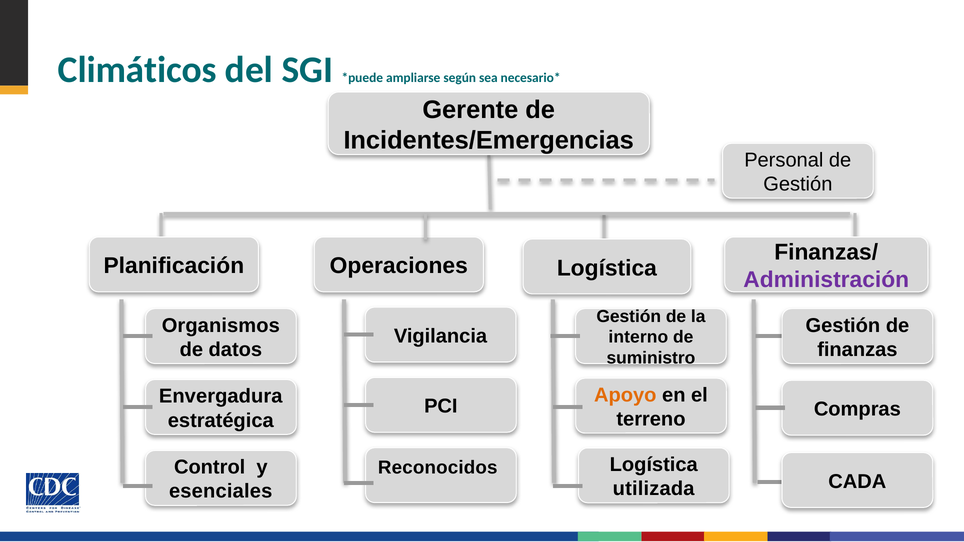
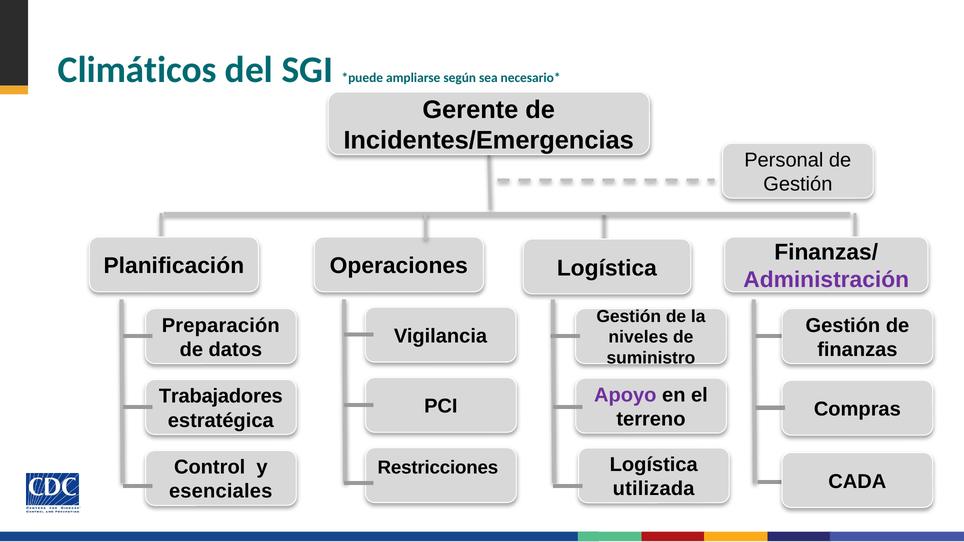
Organismos: Organismos -> Preparación
interno: interno -> niveles
Apoyo colour: orange -> purple
Envergadura: Envergadura -> Trabajadores
Reconocidos: Reconocidos -> Restricciones
